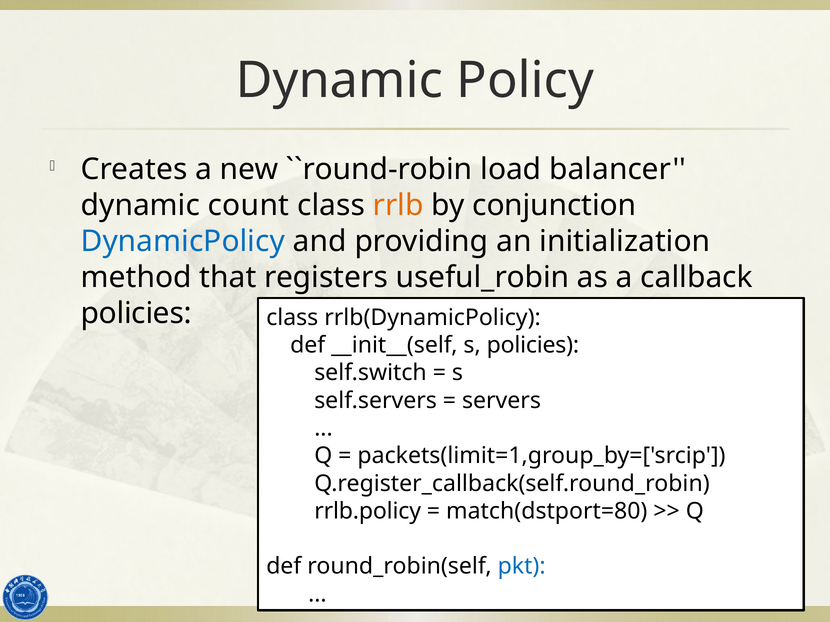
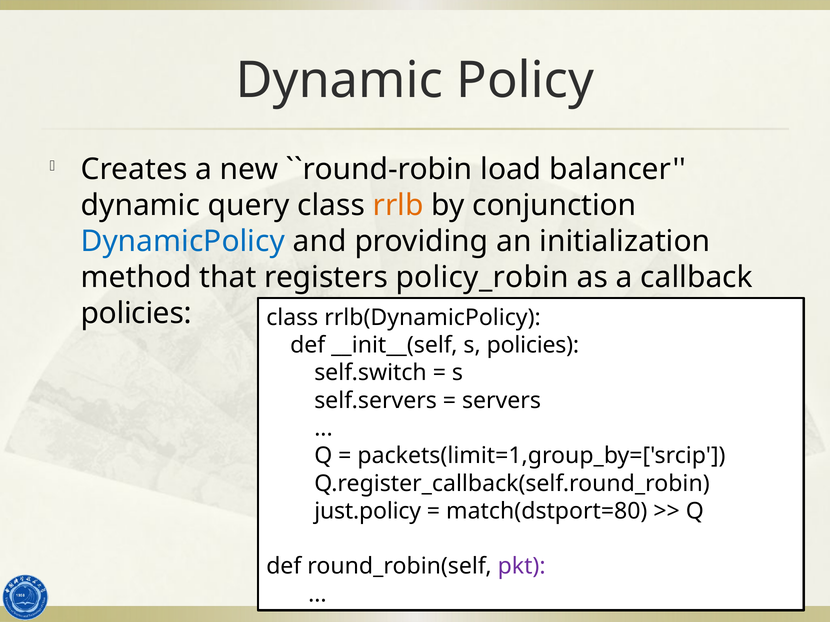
count: count -> query
useful_robin: useful_robin -> policy_robin
rrlb.policy: rrlb.policy -> just.policy
pkt colour: blue -> purple
